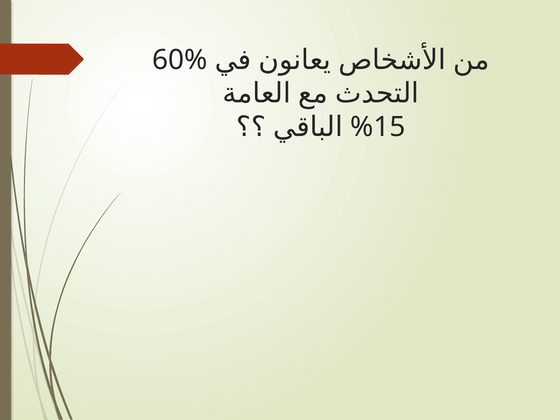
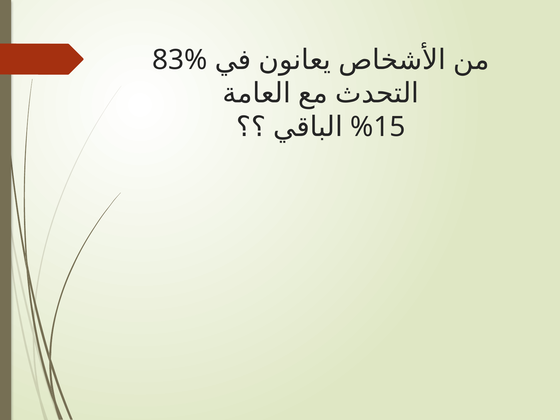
60%: 60% -> 83%
